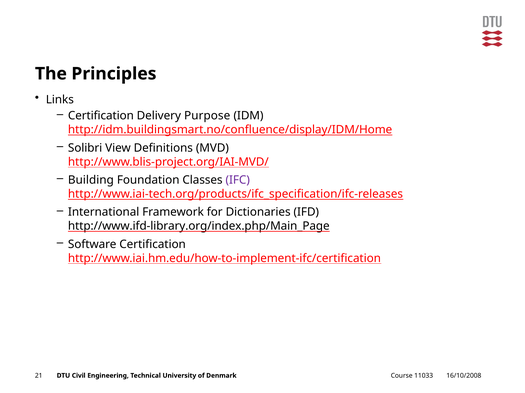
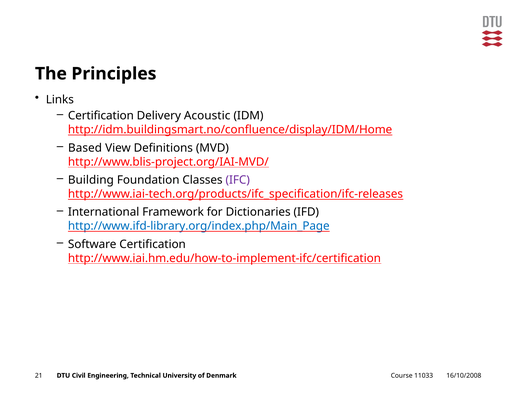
Purpose: Purpose -> Acoustic
Solibri: Solibri -> Based
http://www.ifd-library.org/index.php/Main_Page colour: black -> blue
